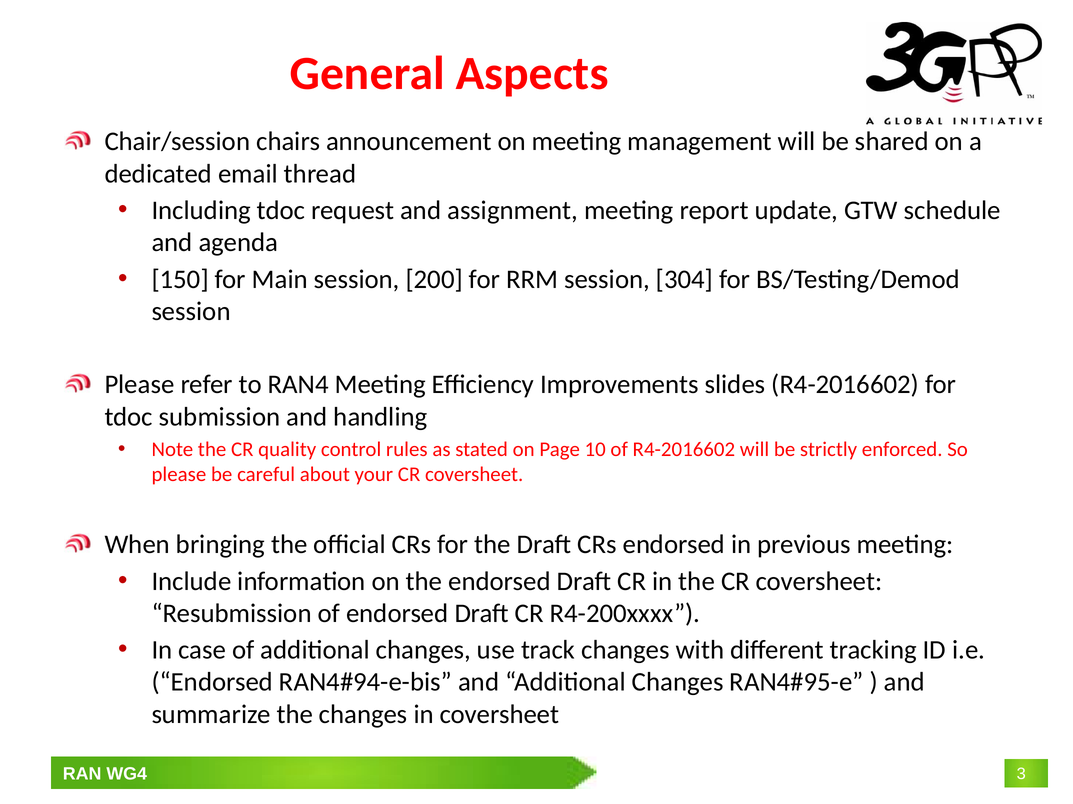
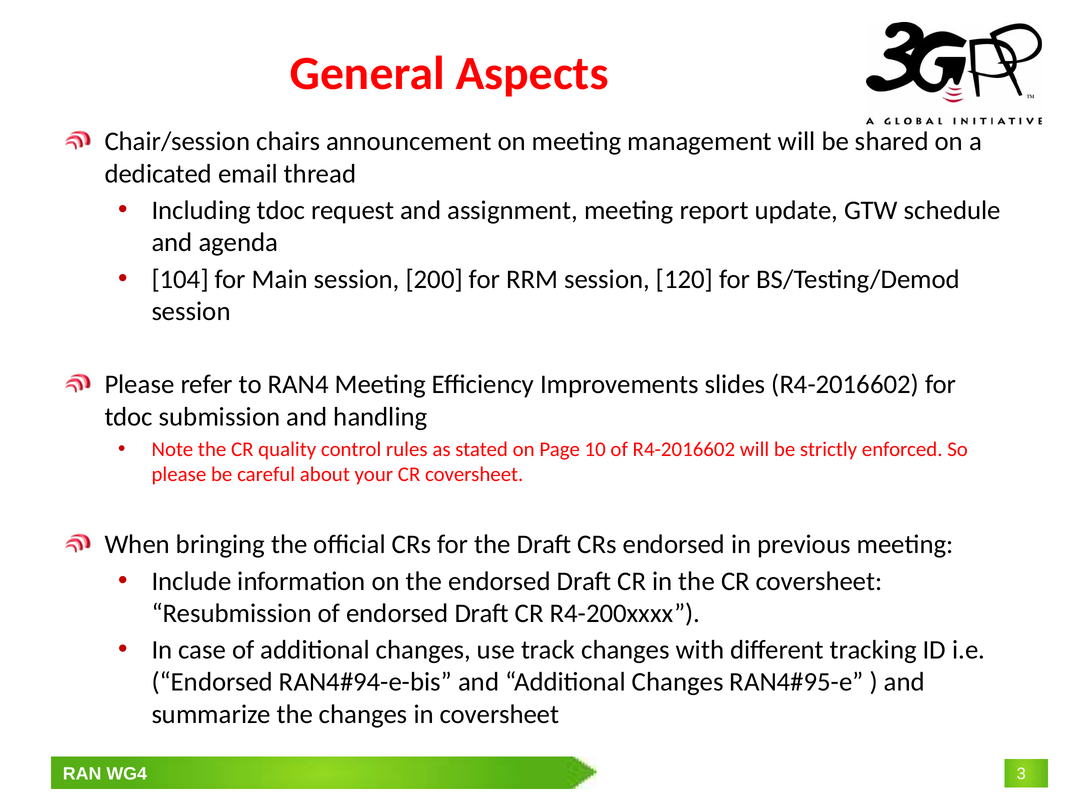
150: 150 -> 104
304: 304 -> 120
